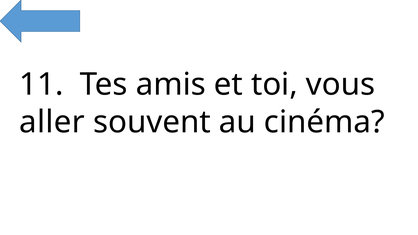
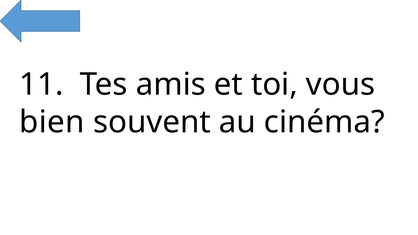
aller: aller -> bien
